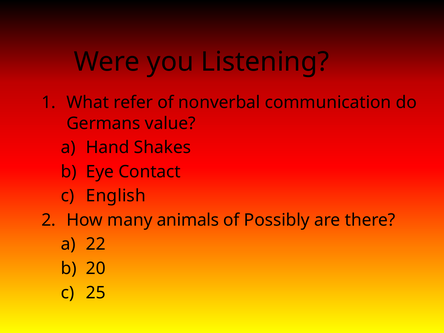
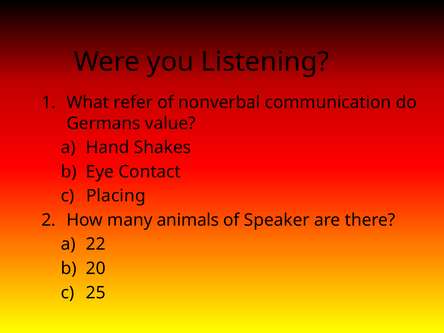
English: English -> Placing
Possibly: Possibly -> Speaker
